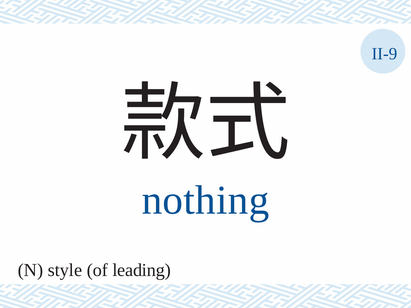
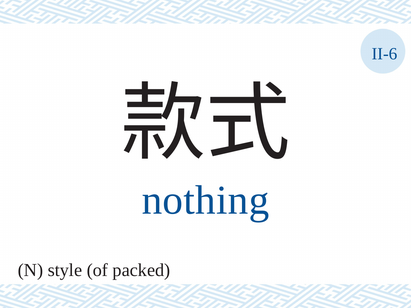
II-9: II-9 -> II-6
leading: leading -> packed
